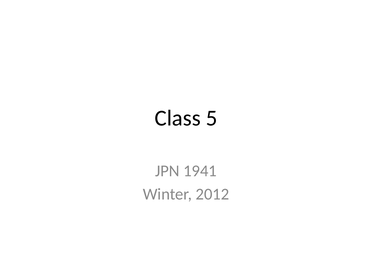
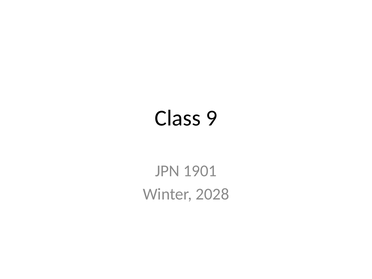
5: 5 -> 9
1941: 1941 -> 1901
2012: 2012 -> 2028
